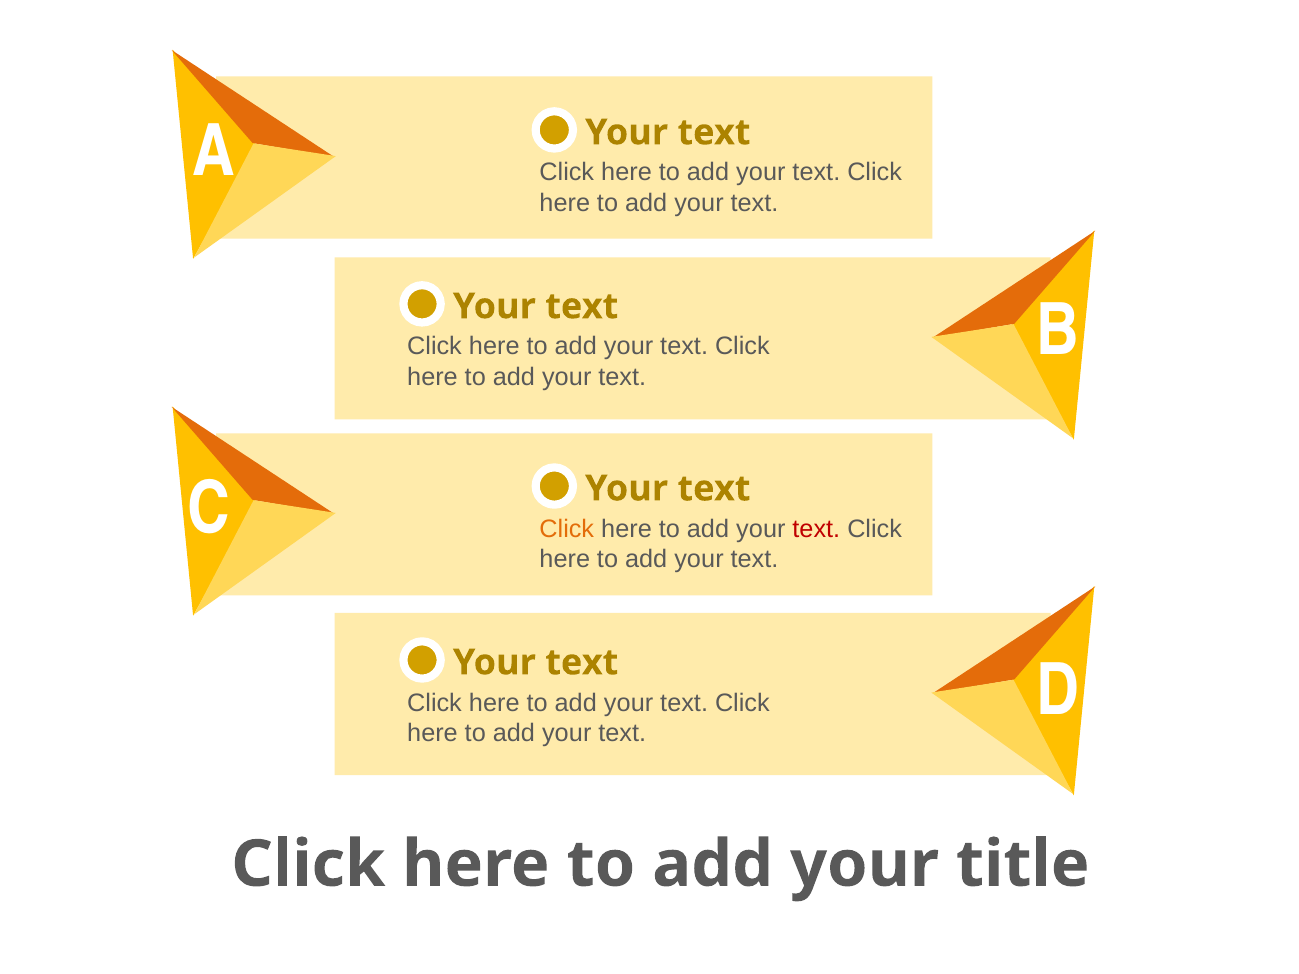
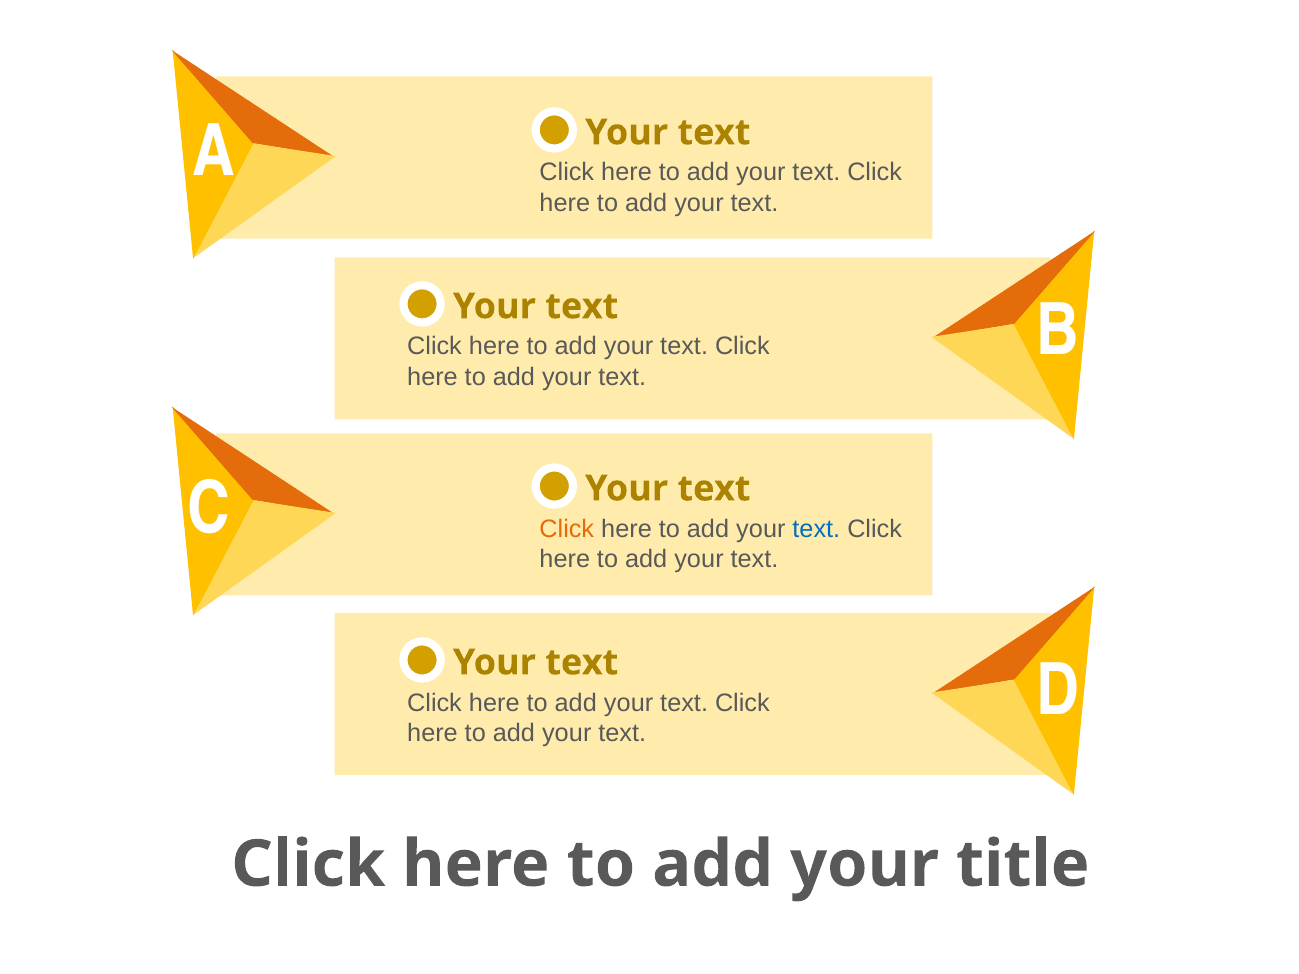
text at (816, 529) colour: red -> blue
